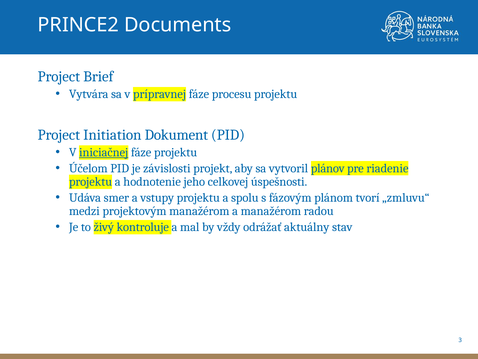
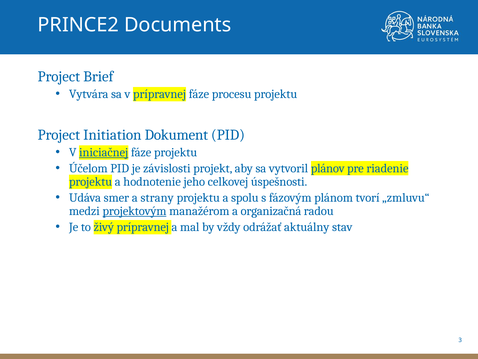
vstupy: vstupy -> strany
projektovým underline: none -> present
a manažérom: manažérom -> organizačná
živý kontroluje: kontroluje -> prípravnej
